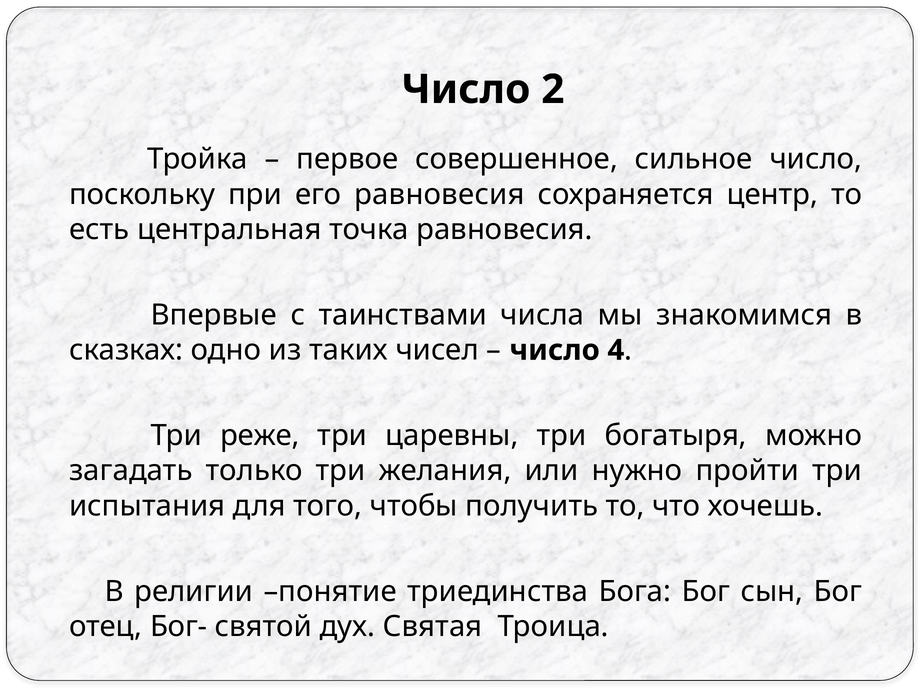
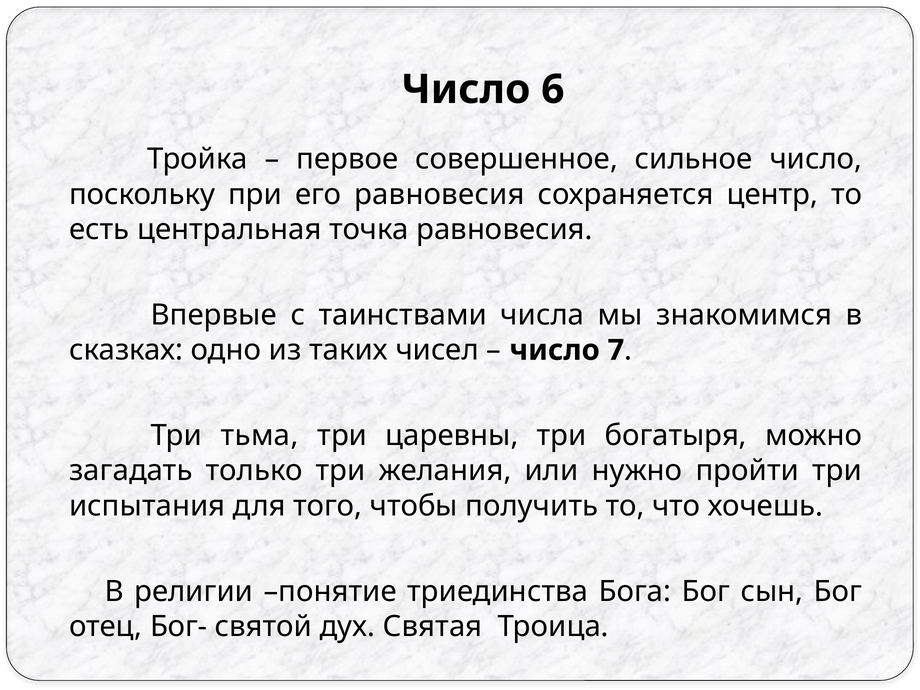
2: 2 -> 6
4: 4 -> 7
реже: реже -> тьма
